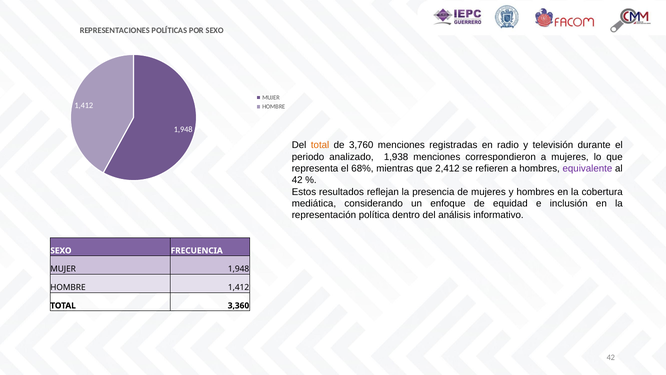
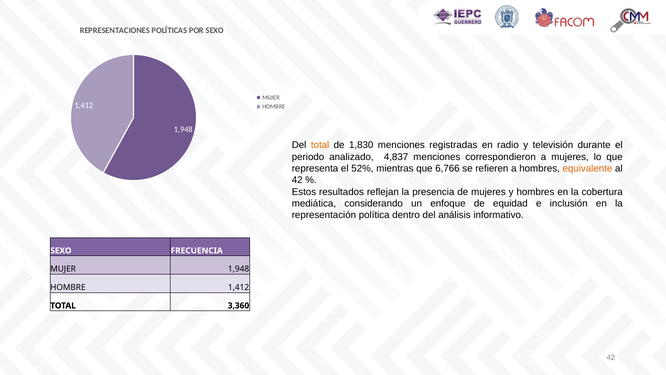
3,760: 3,760 -> 1,830
1,938: 1,938 -> 4,837
68%: 68% -> 52%
2,412: 2,412 -> 6,766
equivalente colour: purple -> orange
